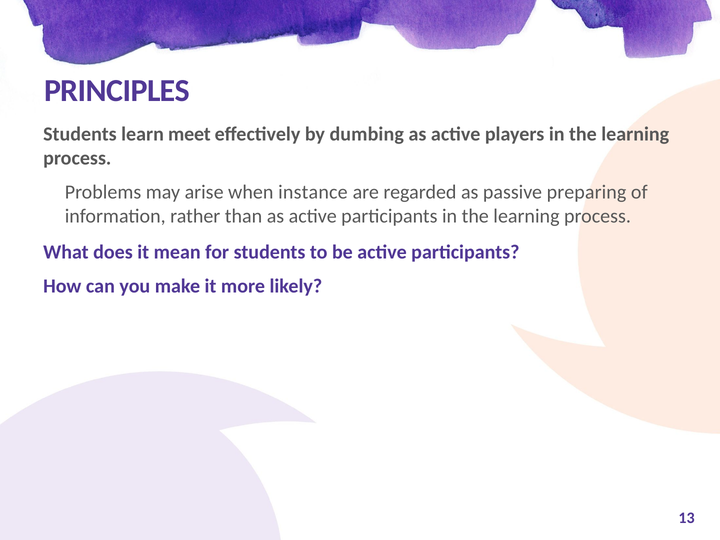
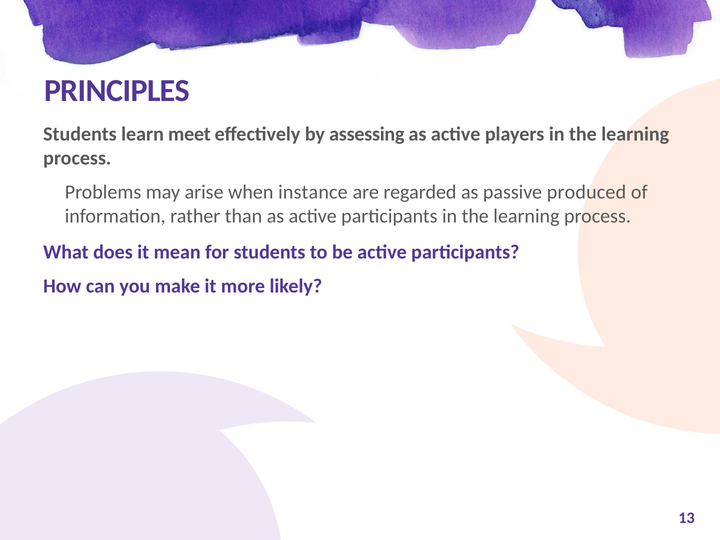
dumbing: dumbing -> assessing
preparing: preparing -> produced
